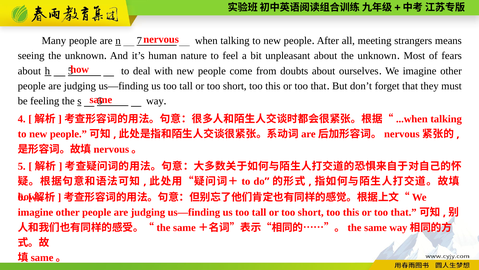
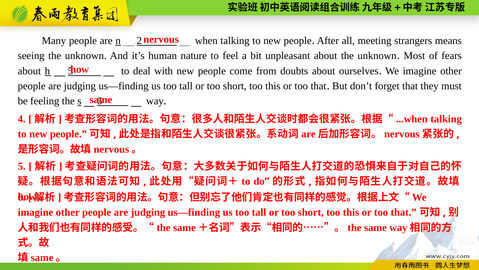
7: 7 -> 2
